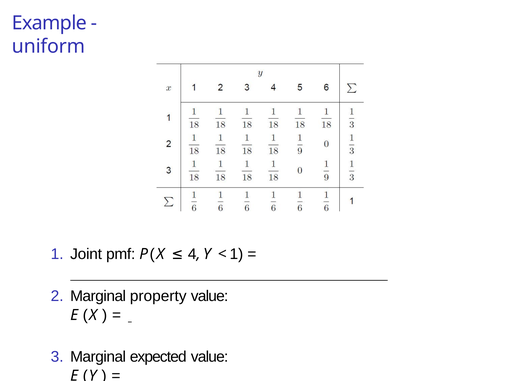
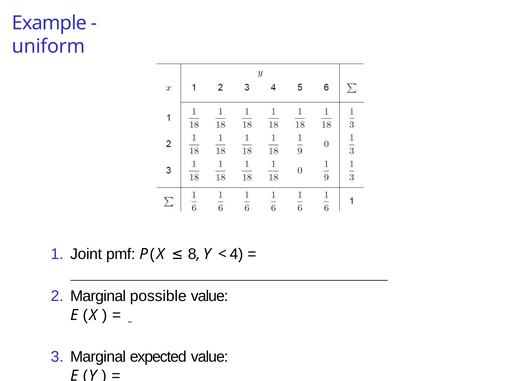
4: 4 -> 8
1 at (236, 254): 1 -> 4
property: property -> possible
